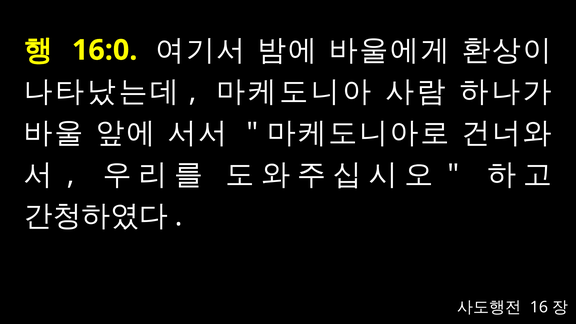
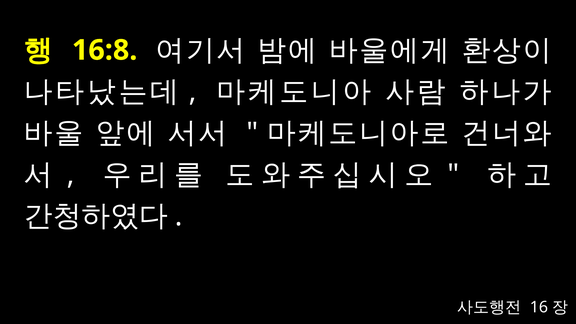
16:0: 16:0 -> 16:8
